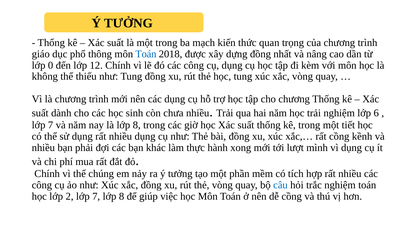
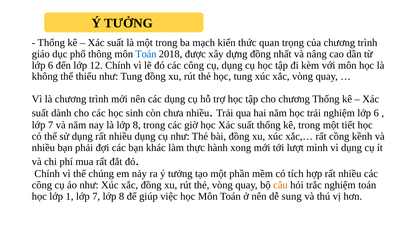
0 at (51, 65): 0 -> 6
câu colour: blue -> orange
2: 2 -> 1
dễ cồng: cồng -> sung
